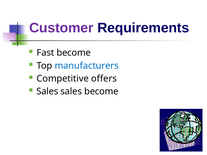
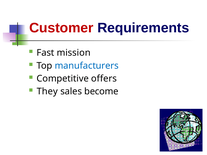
Customer colour: purple -> red
Fast become: become -> mission
Sales at (47, 92): Sales -> They
